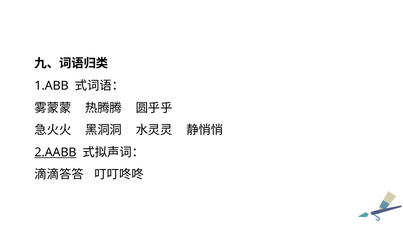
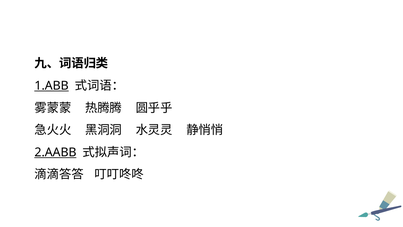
1.ABB underline: none -> present
